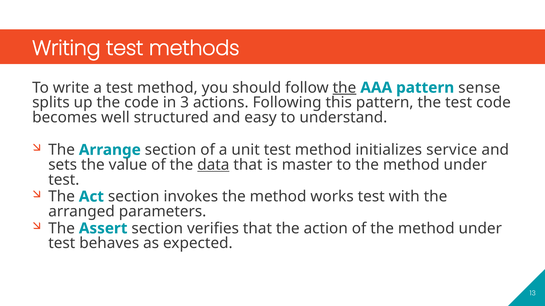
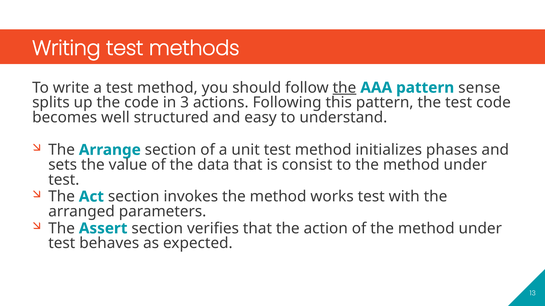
service: service -> phases
data underline: present -> none
master: master -> consist
